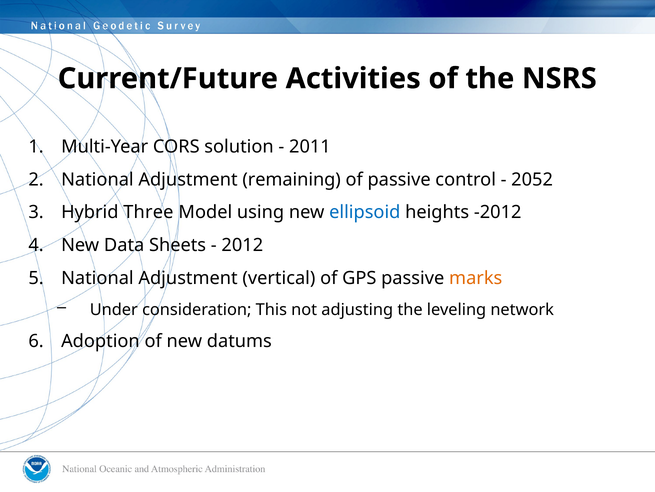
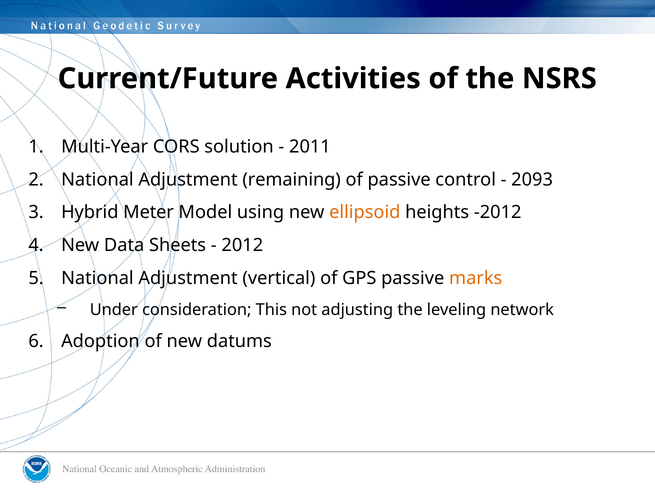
2052: 2052 -> 2093
Three: Three -> Meter
ellipsoid colour: blue -> orange
